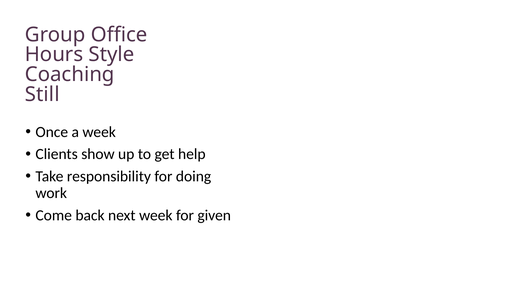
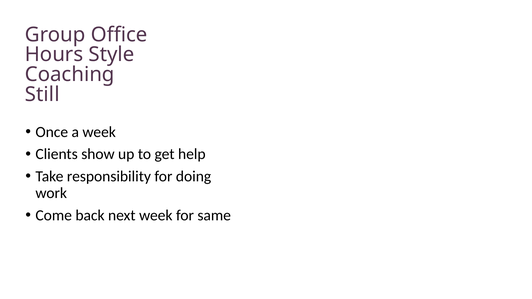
given: given -> same
